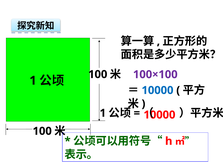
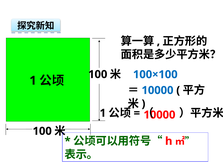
100×100 colour: purple -> blue
